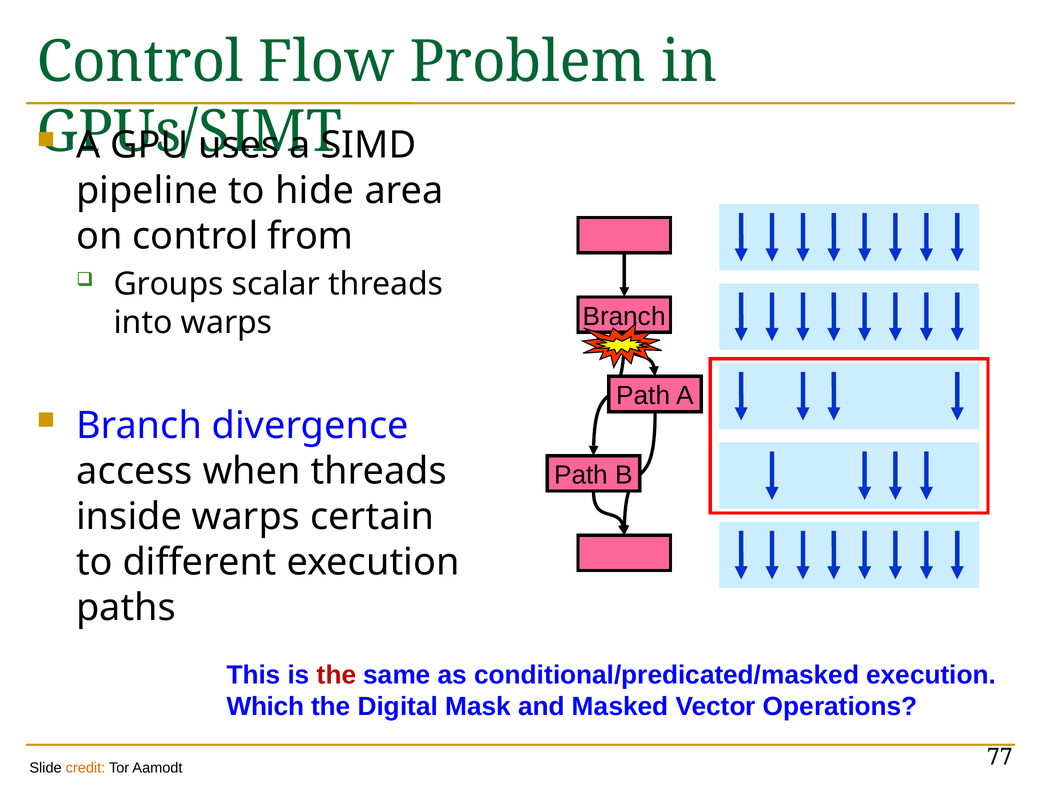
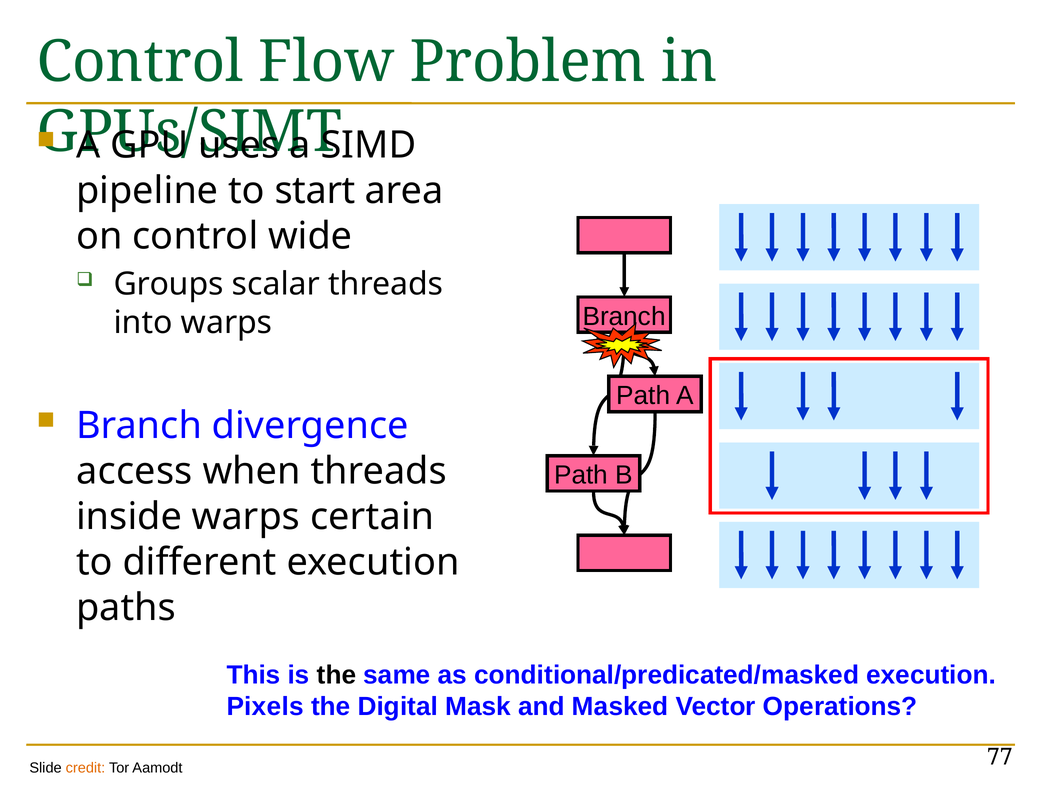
hide: hide -> start
from: from -> wide
the at (337, 675) colour: red -> black
Which: Which -> Pixels
